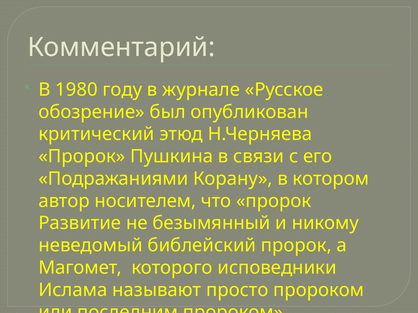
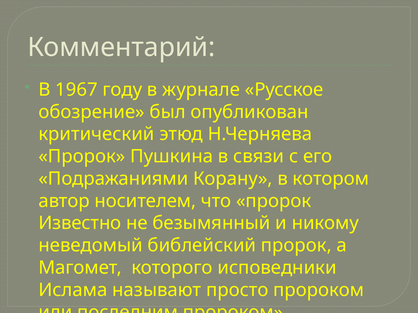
1980: 1980 -> 1967
Развитие: Развитие -> Известно
